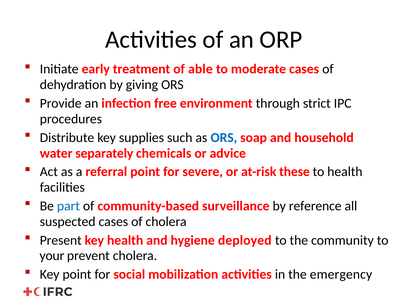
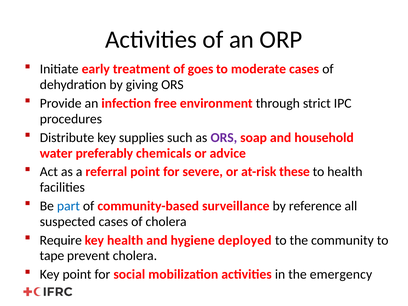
able: able -> goes
ORS at (224, 138) colour: blue -> purple
separately: separately -> preferably
Present: Present -> Require
your: your -> tape
